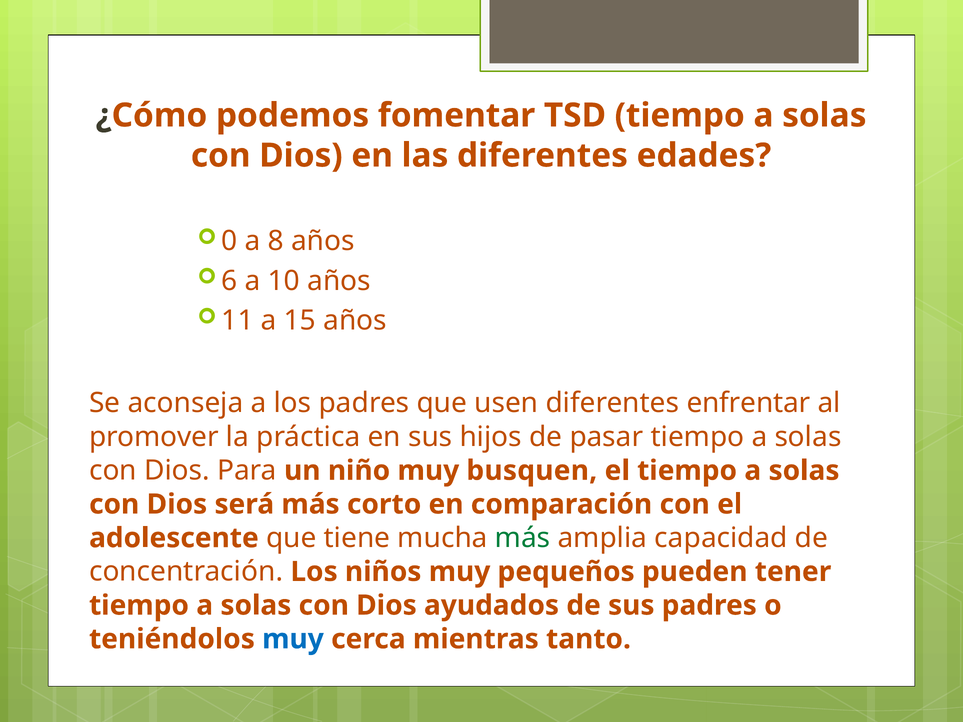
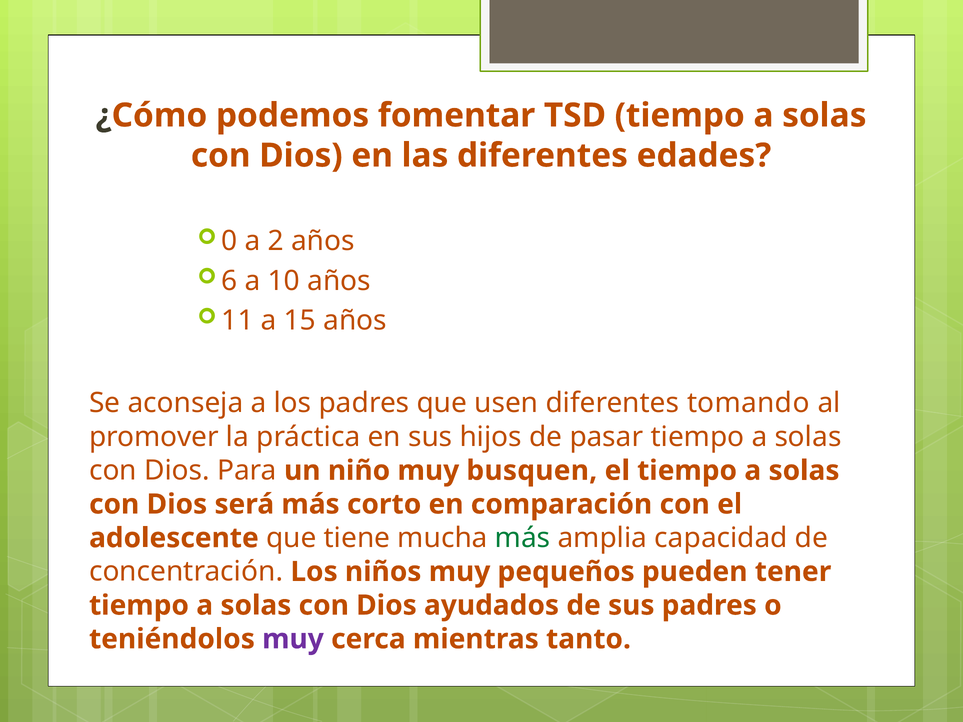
8: 8 -> 2
enfrentar: enfrentar -> tomando
muy at (293, 639) colour: blue -> purple
